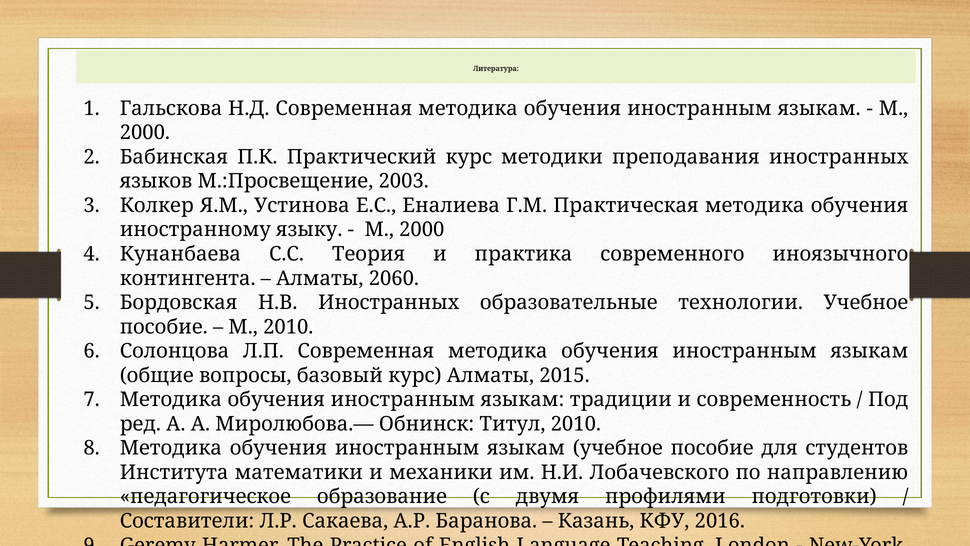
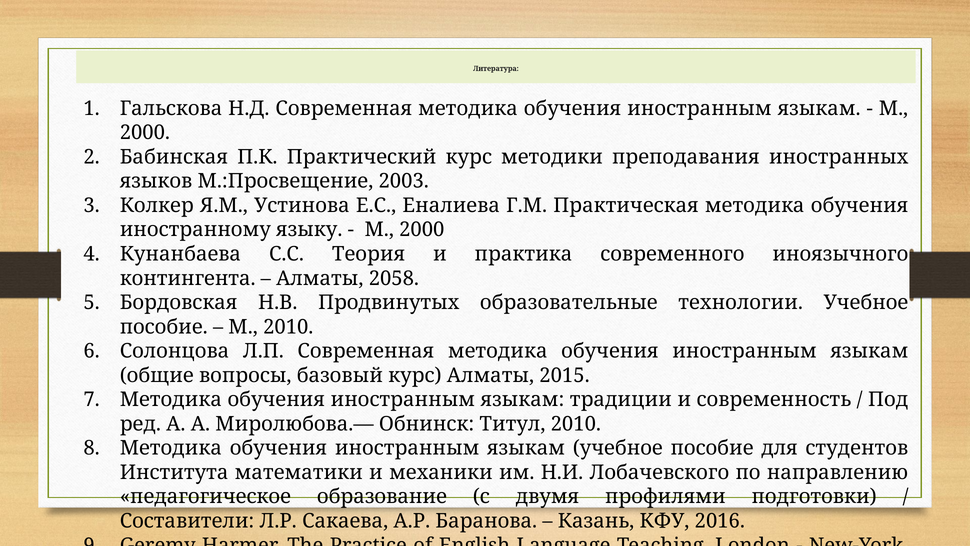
2060: 2060 -> 2058
Н.В Иностранных: Иностранных -> Продвинутых
